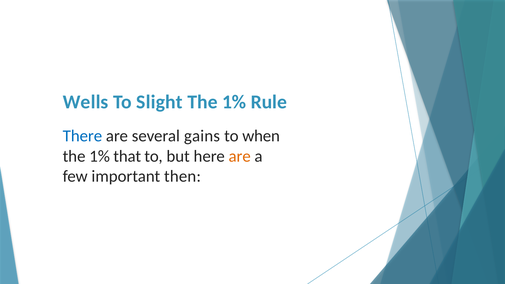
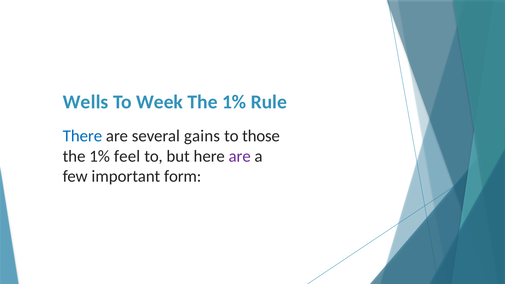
Slight: Slight -> Week
when: when -> those
that: that -> feel
are at (240, 156) colour: orange -> purple
then: then -> form
